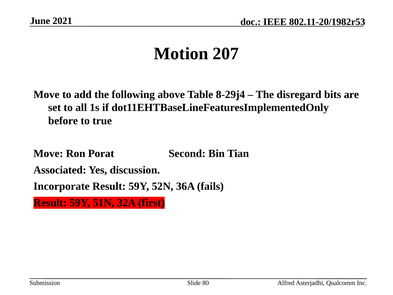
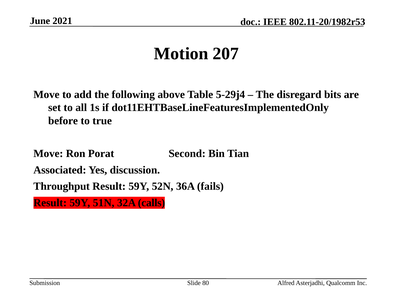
8-29j4: 8-29j4 -> 5-29j4
Incorporate: Incorporate -> Throughput
first: first -> calls
